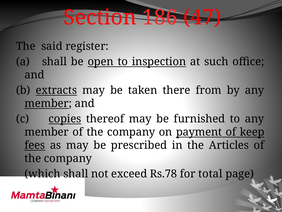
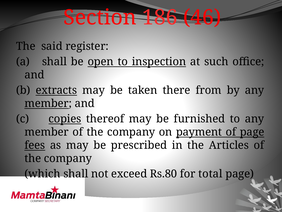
47: 47 -> 46
of keep: keep -> page
Rs.78: Rs.78 -> Rs.80
